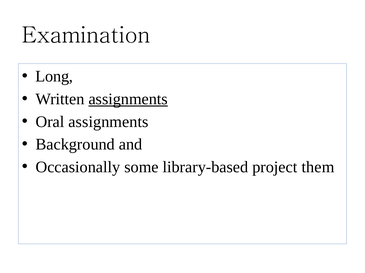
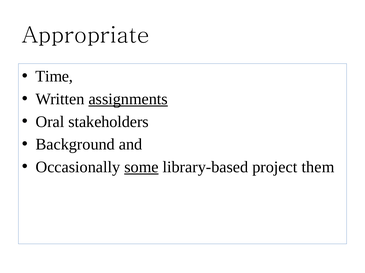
Examination: Examination -> Appropriate
Long: Long -> Time
Oral assignments: assignments -> stakeholders
some underline: none -> present
